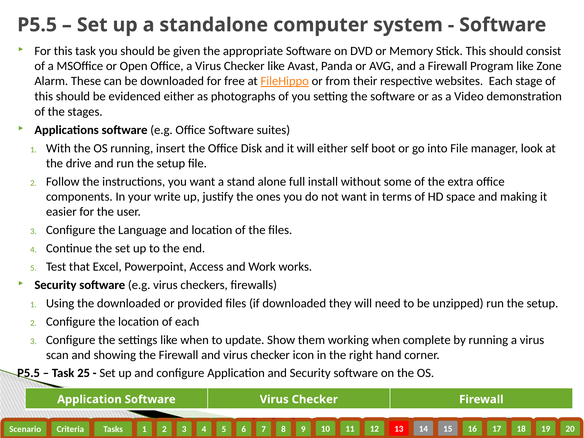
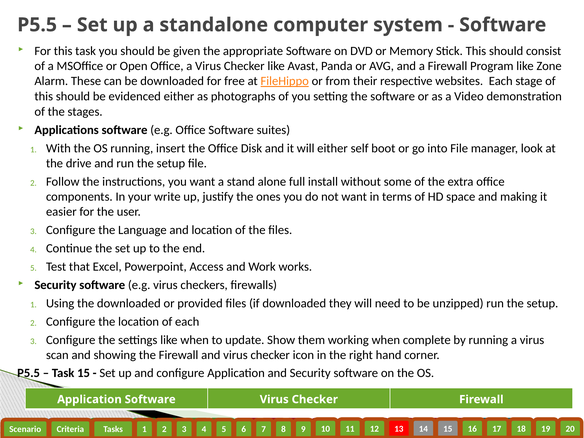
Task 25: 25 -> 15
